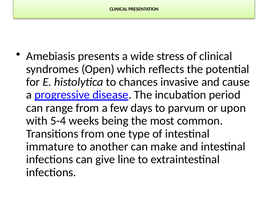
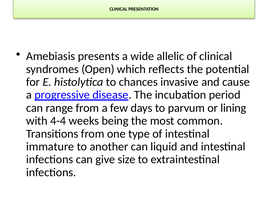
stress: stress -> allelic
upon: upon -> lining
5-4: 5-4 -> 4-4
make: make -> liquid
line: line -> size
